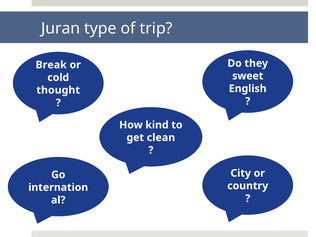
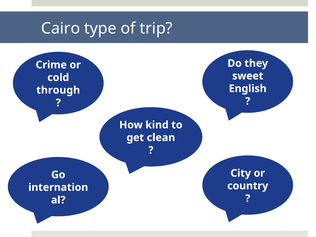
Juran: Juran -> Cairo
Break: Break -> Crime
thought: thought -> through
